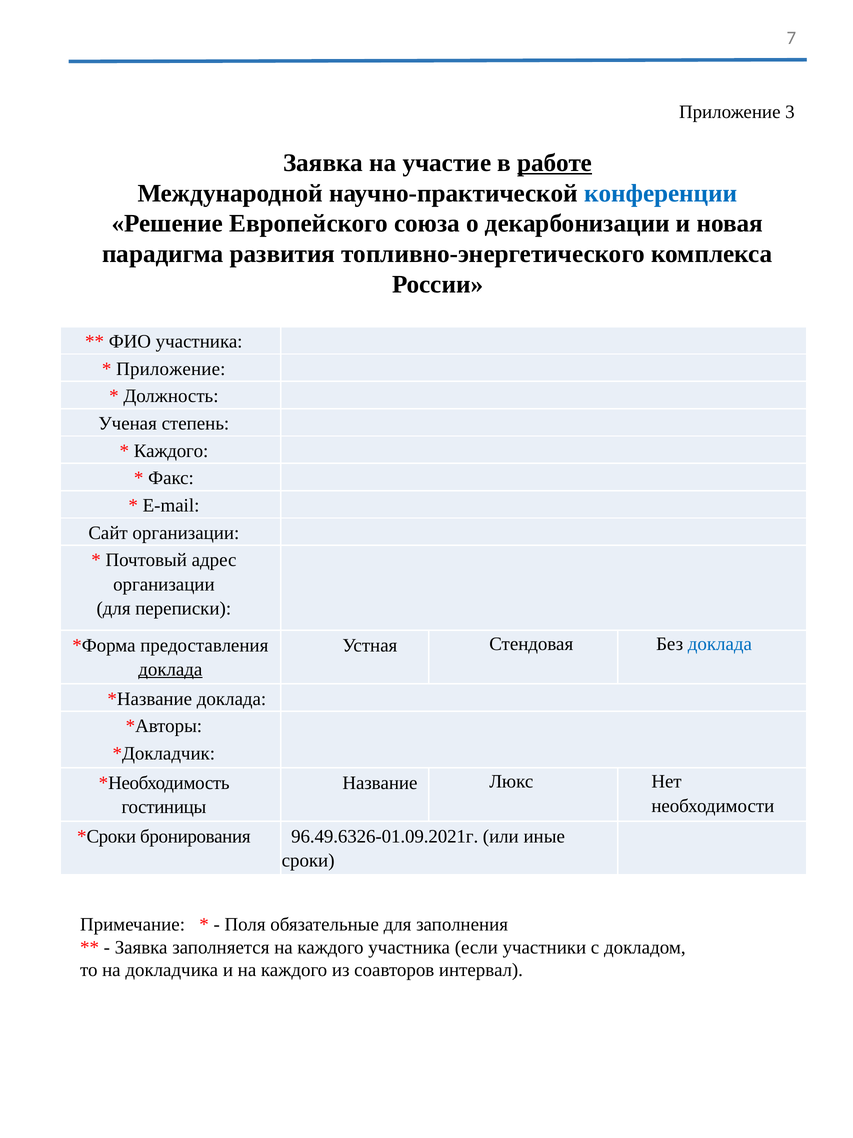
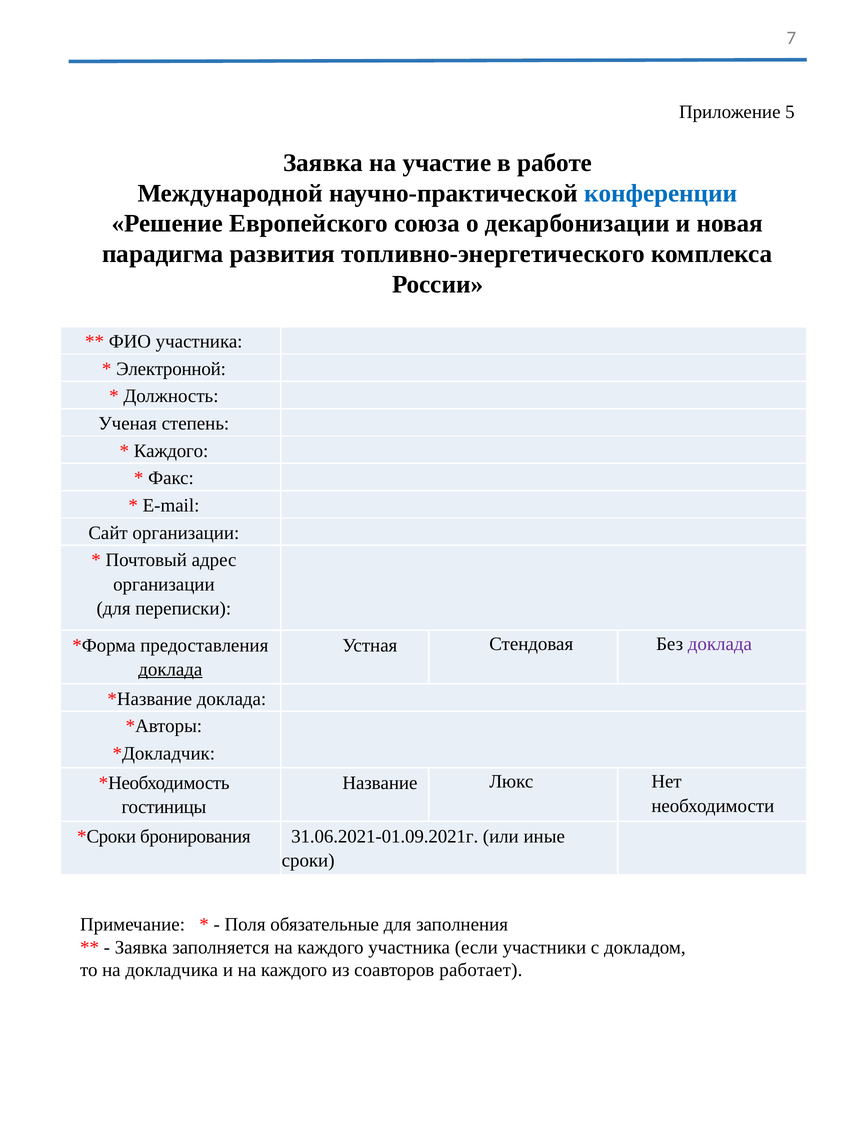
3: 3 -> 5
работе underline: present -> none
Приложение at (171, 369): Приложение -> Электронной
доклада at (720, 644) colour: blue -> purple
96.49.6326-01.09.2021г: 96.49.6326-01.09.2021г -> 31.06.2021-01.09.2021г
интервал: интервал -> работает
